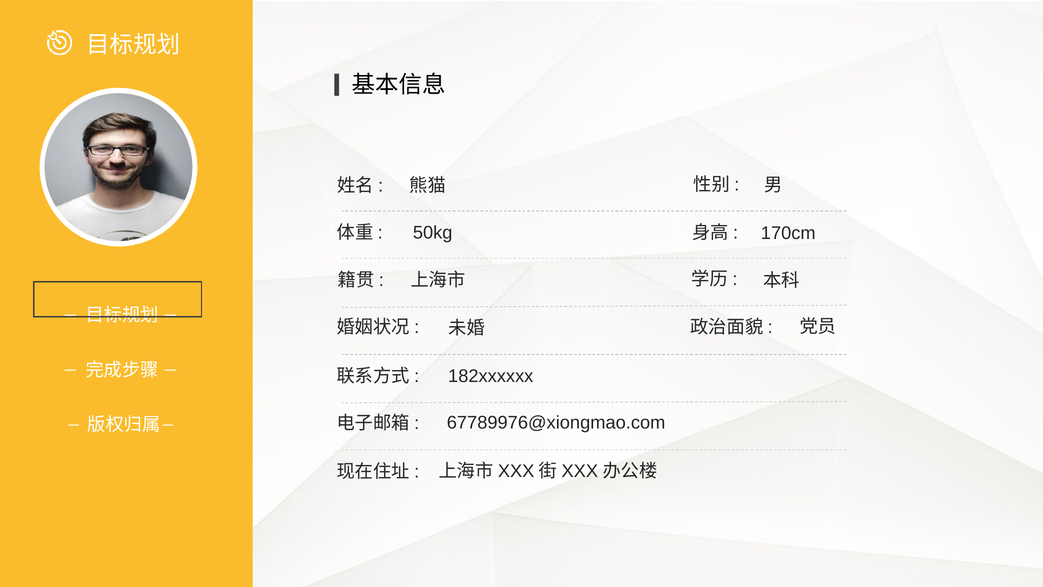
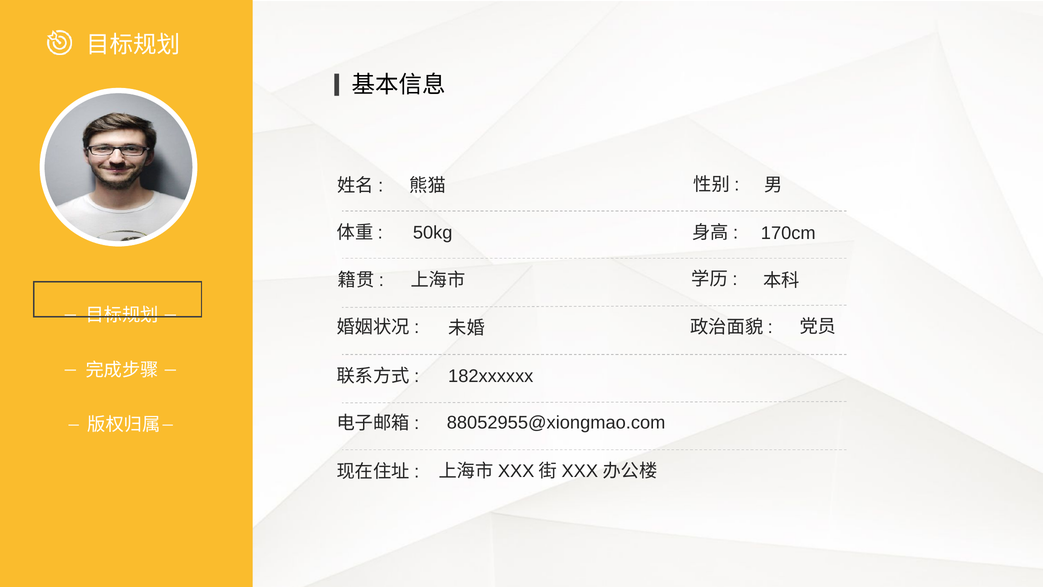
67789976@xiongmao.com: 67789976@xiongmao.com -> 88052955@xiongmao.com
